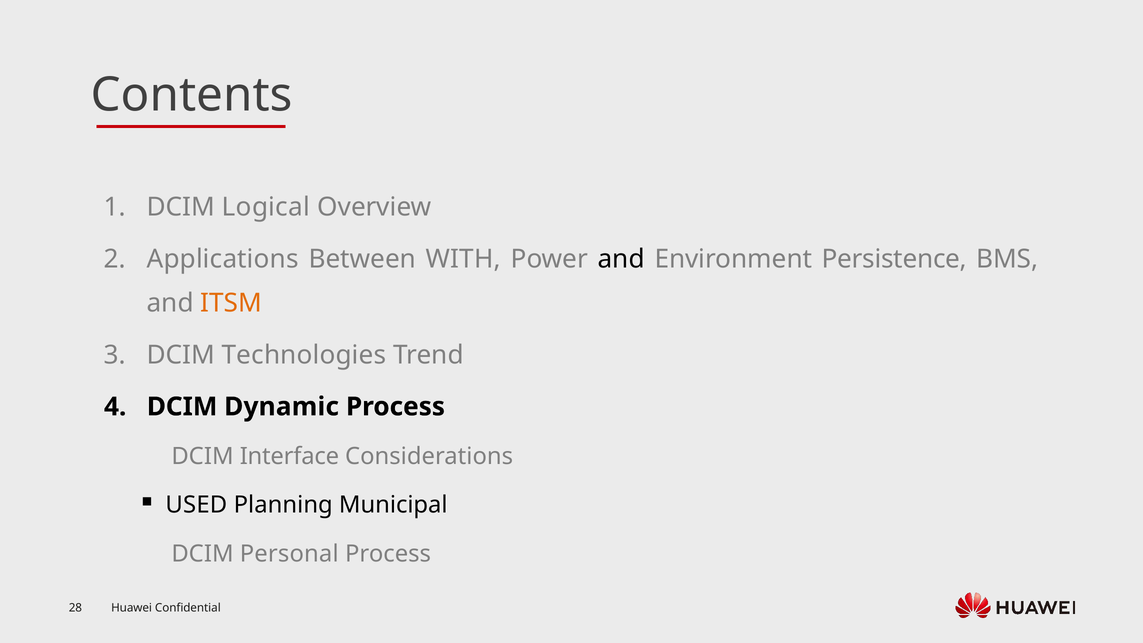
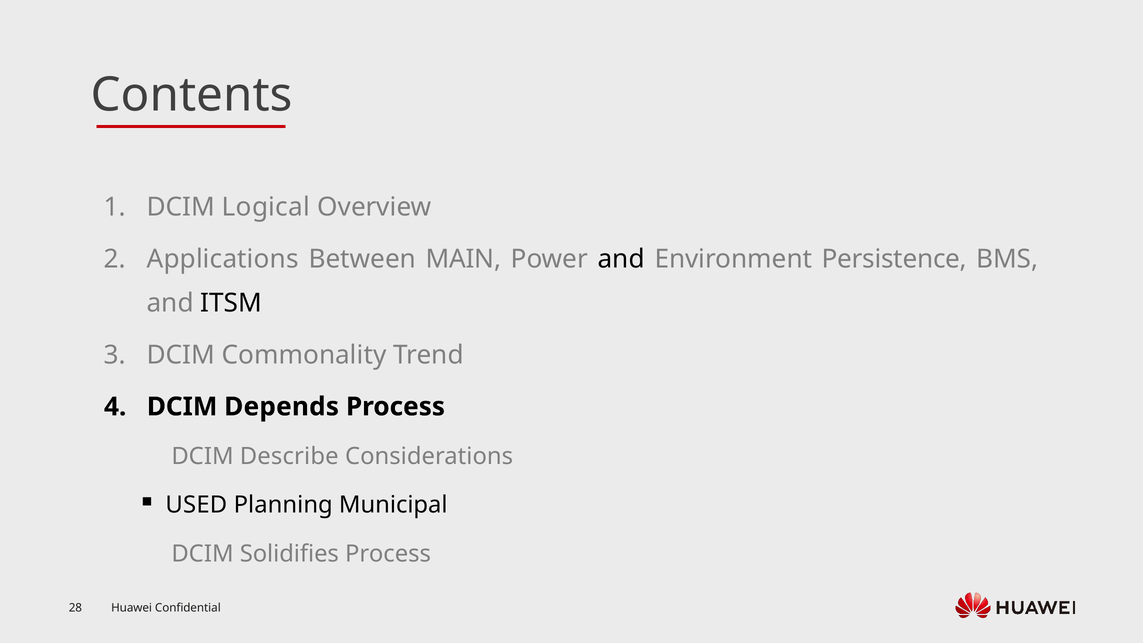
WITH: WITH -> MAIN
ITSM colour: orange -> black
Technologies: Technologies -> Commonality
Dynamic: Dynamic -> Depends
Interface: Interface -> Describe
Personal: Personal -> Solidifies
